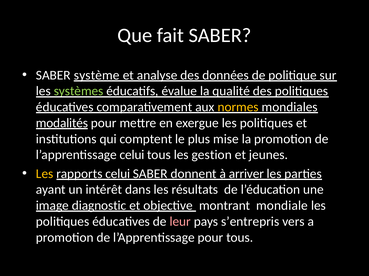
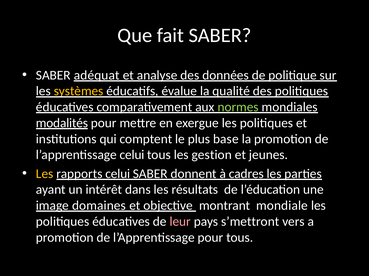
système: système -> adéquat
systèmes colour: light green -> yellow
normes colour: yellow -> light green
mise: mise -> base
arriver: arriver -> cadres
diagnostic: diagnostic -> domaines
s’entrepris: s’entrepris -> s’mettront
